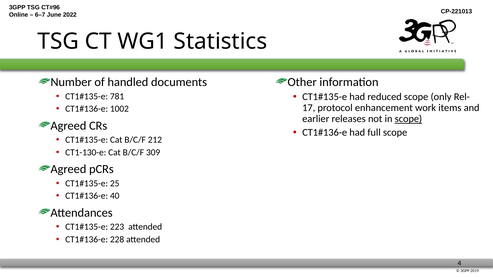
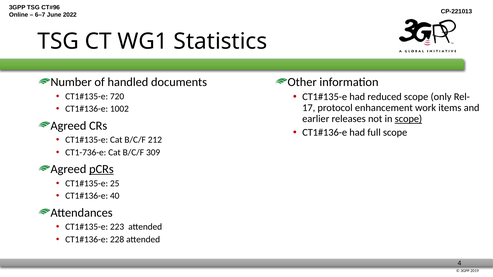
781: 781 -> 720
CT1-130-e: CT1-130-e -> CT1-736-e
pCRs underline: none -> present
